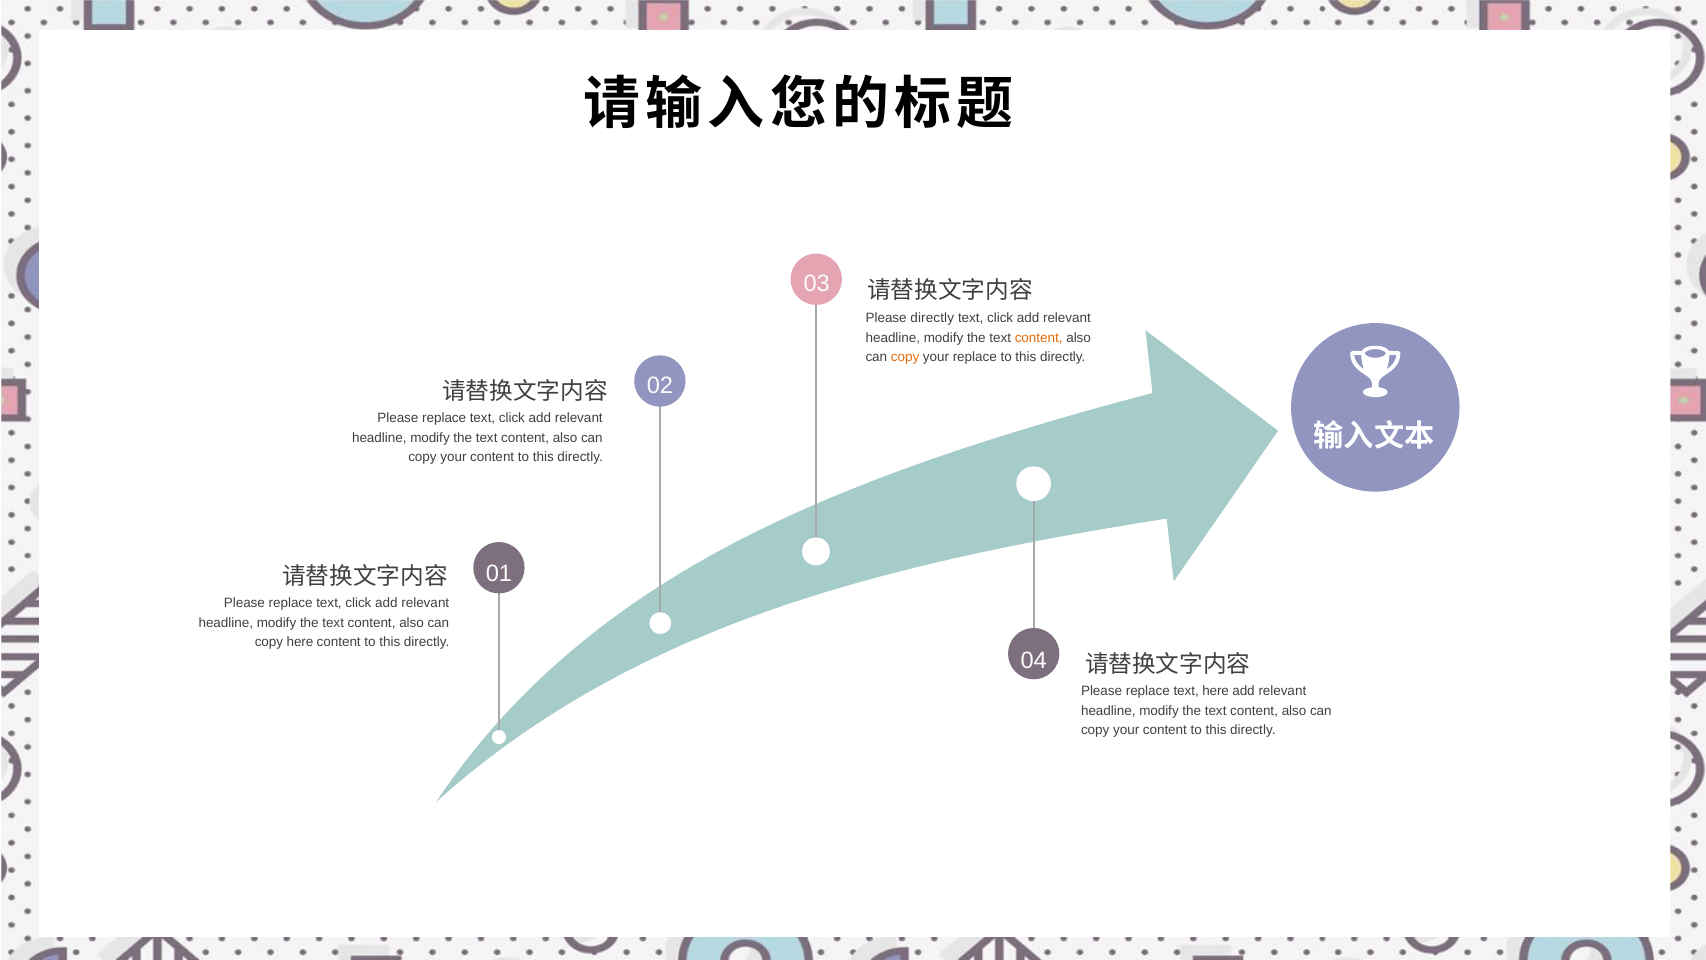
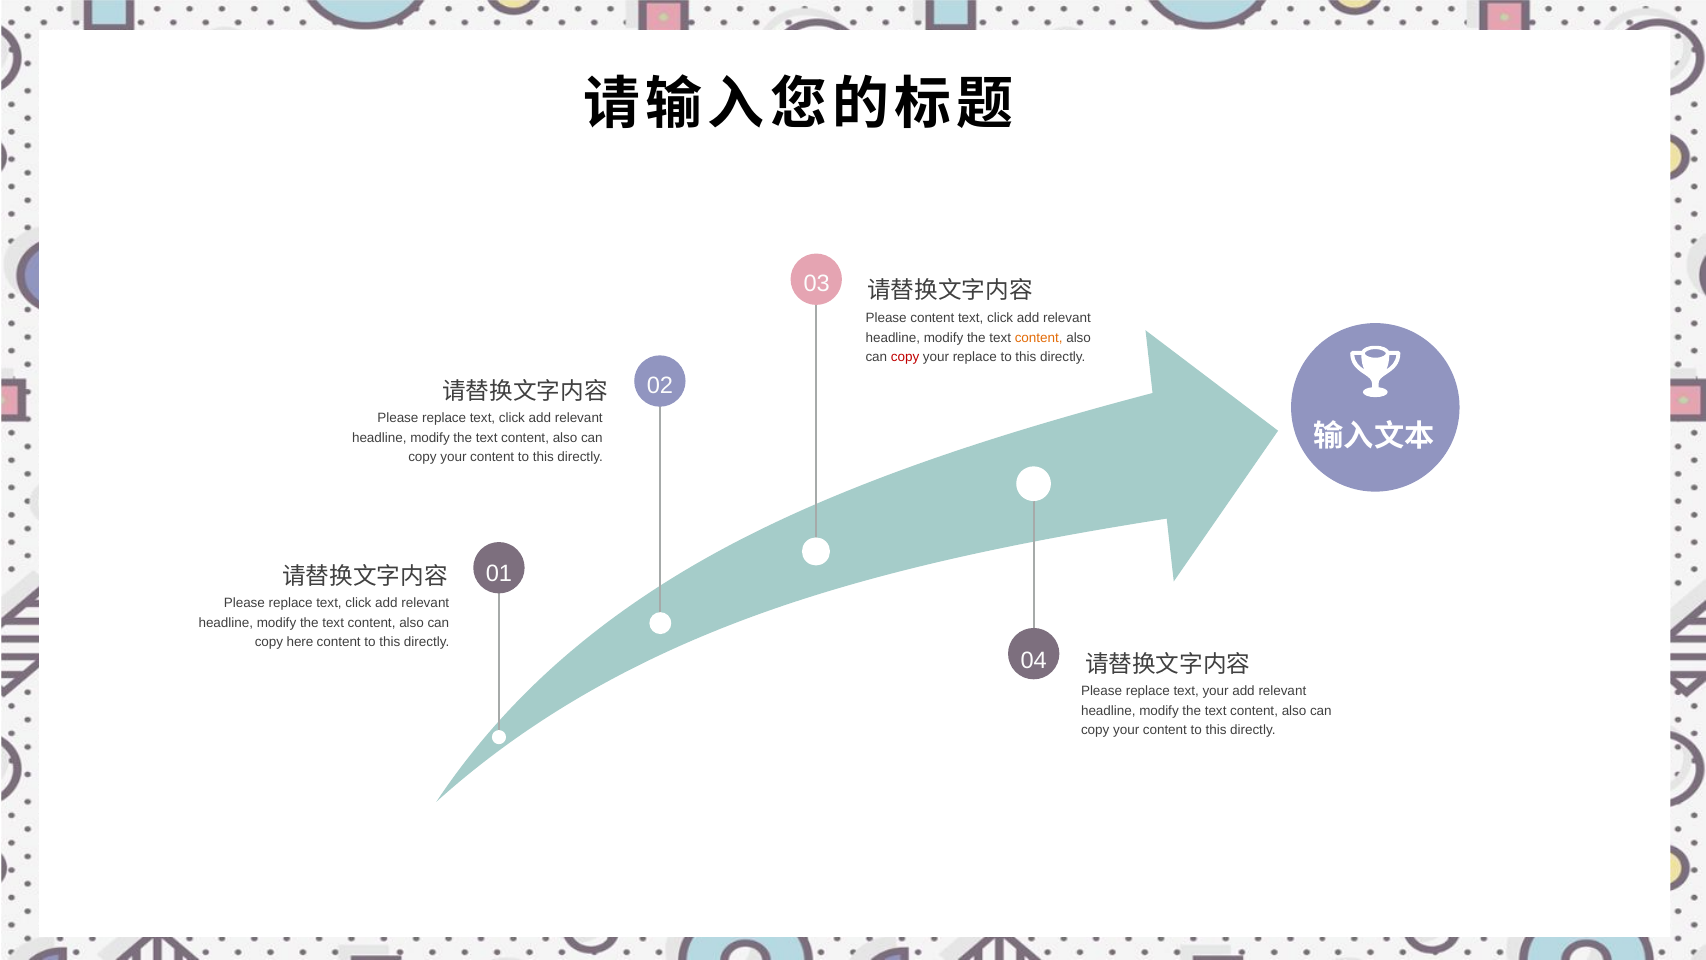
Please directly: directly -> content
copy at (905, 357) colour: orange -> red
text here: here -> your
